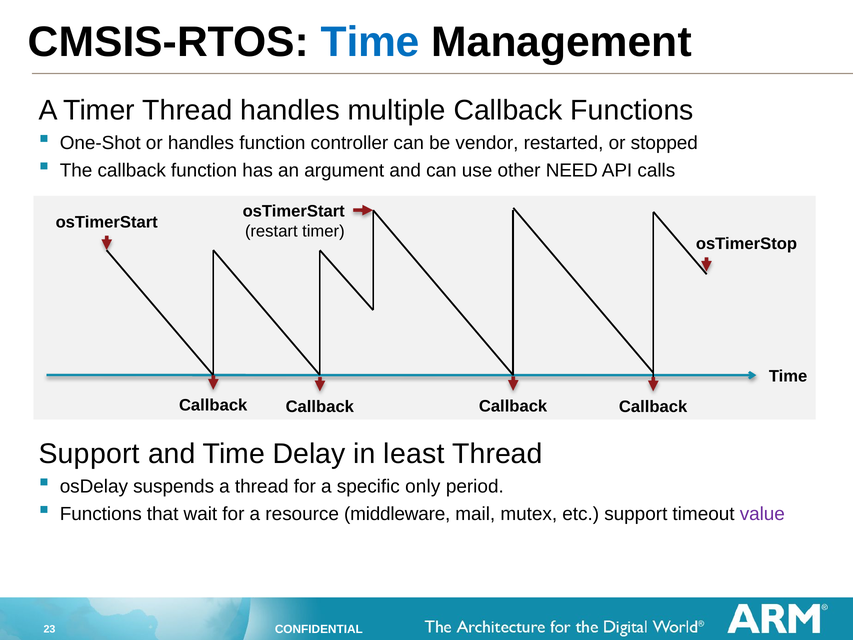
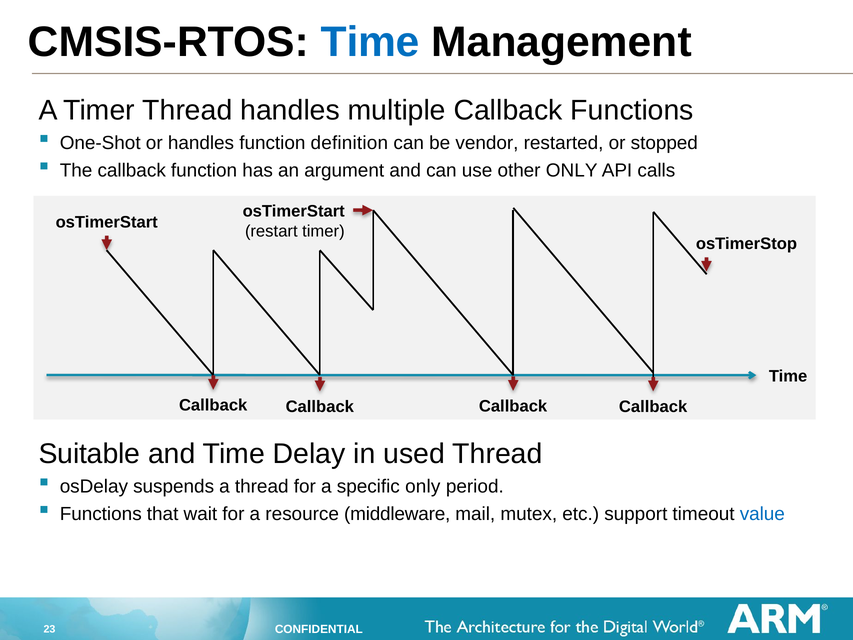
controller: controller -> definition
other NEED: NEED -> ONLY
Support at (89, 454): Support -> Suitable
least: least -> used
value colour: purple -> blue
